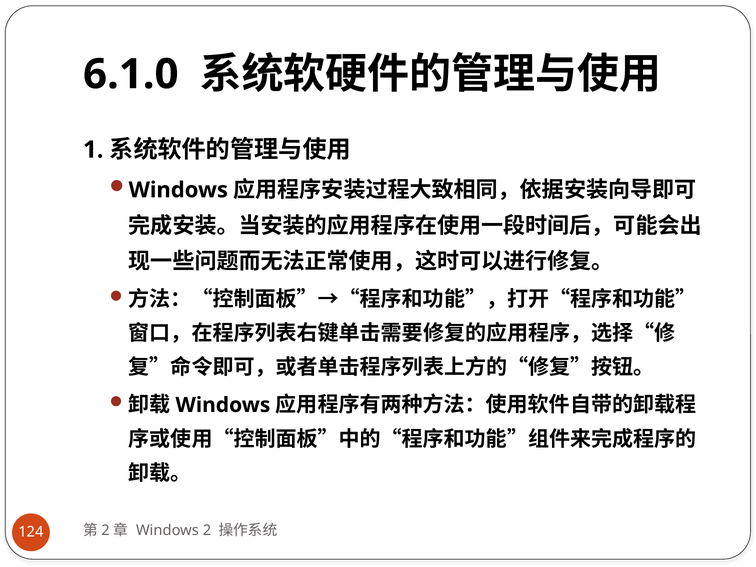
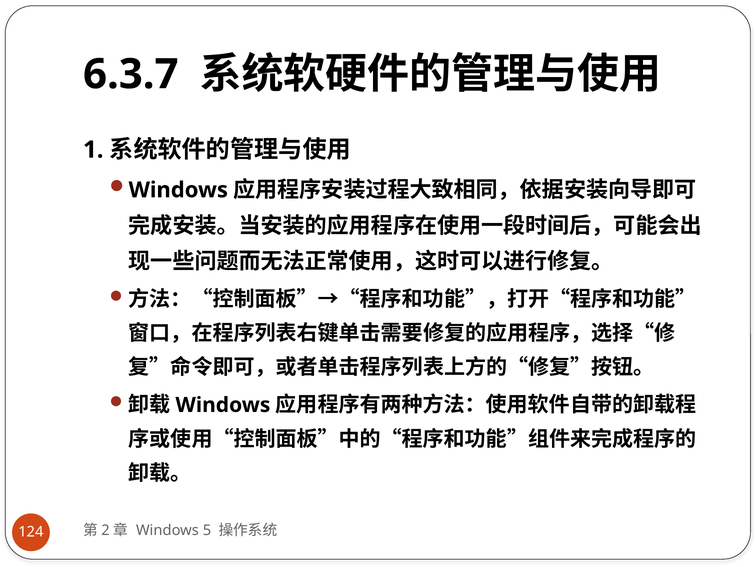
6.1.0: 6.1.0 -> 6.3.7
2: 2 -> 5
